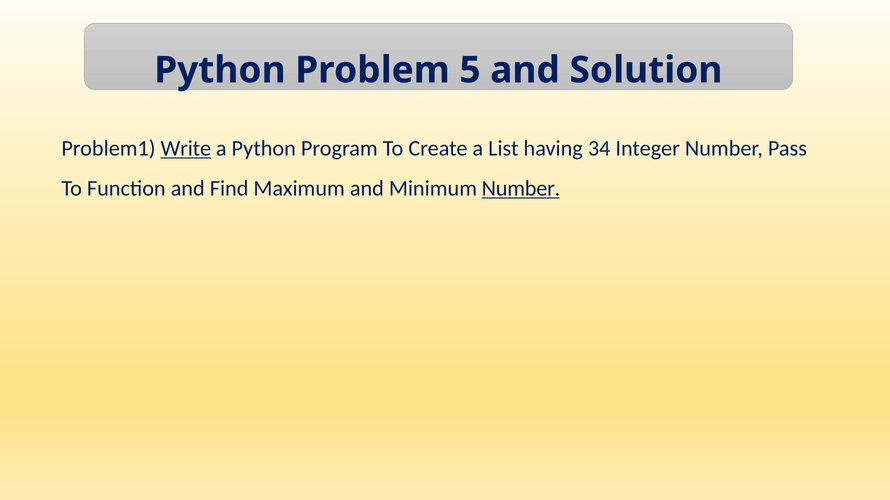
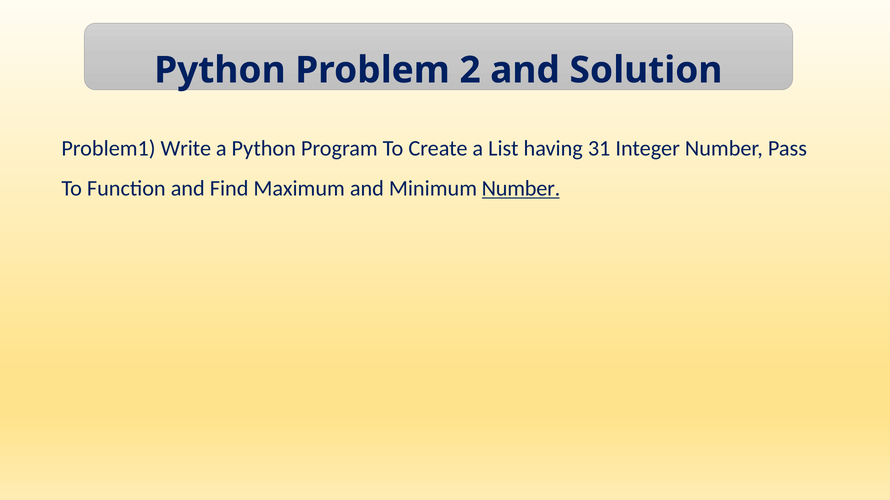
5: 5 -> 2
Write underline: present -> none
34: 34 -> 31
